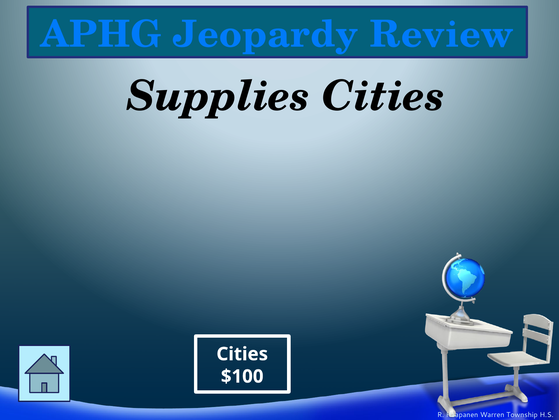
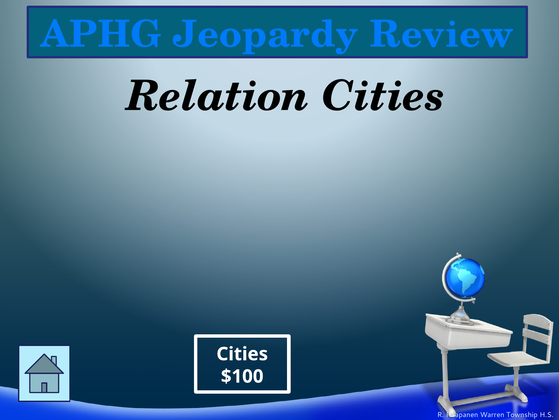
Supplies: Supplies -> Relation
